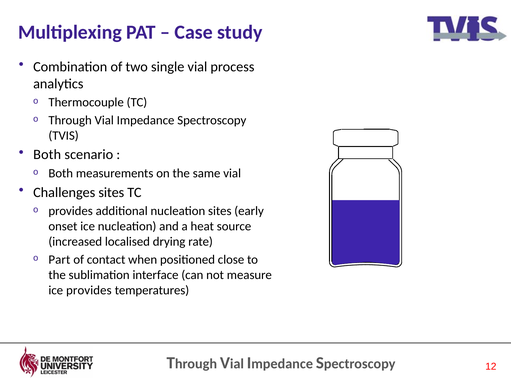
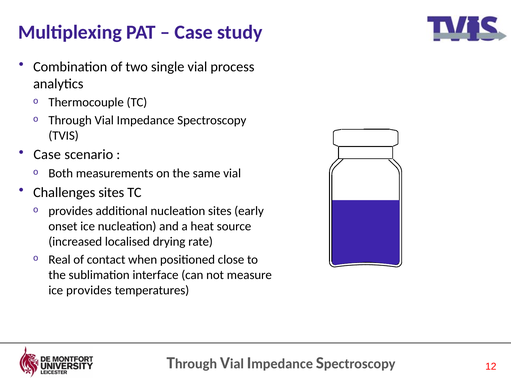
Both at (47, 155): Both -> Case
Part: Part -> Real
